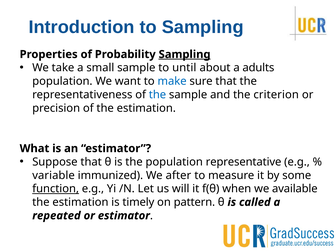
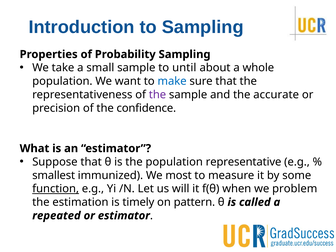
Sampling at (185, 54) underline: present -> none
adults: adults -> whole
the at (157, 95) colour: blue -> purple
criterion: criterion -> accurate
of the estimation: estimation -> confidence
variable: variable -> smallest
after: after -> most
available: available -> problem
